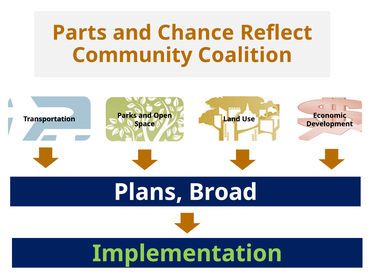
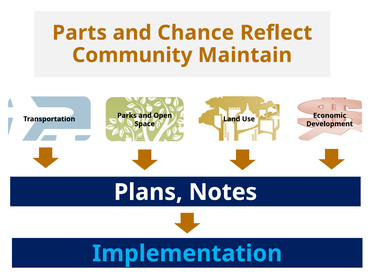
Coalition: Coalition -> Maintain
Broad: Broad -> Notes
Implementation colour: light green -> light blue
